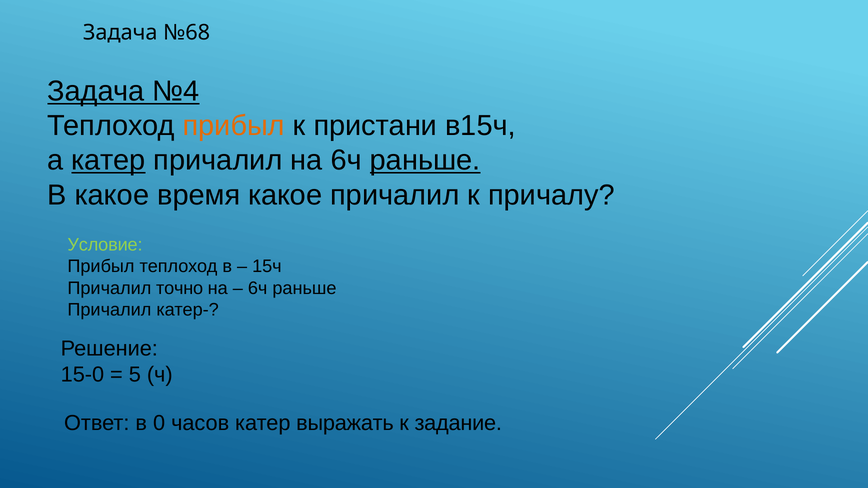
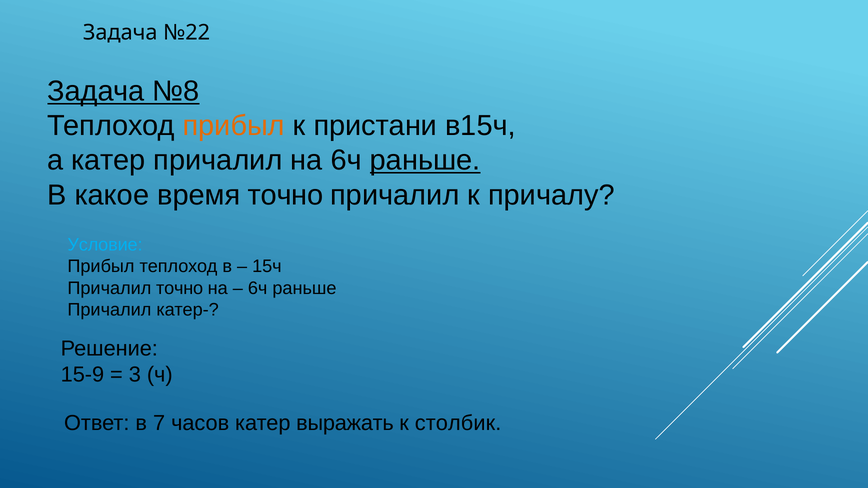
№68: №68 -> №22
№4: №4 -> №8
катер at (108, 160) underline: present -> none
время какое: какое -> точно
Условие colour: light green -> light blue
15-0: 15-0 -> 15-9
5: 5 -> 3
0: 0 -> 7
задание: задание -> столбик
